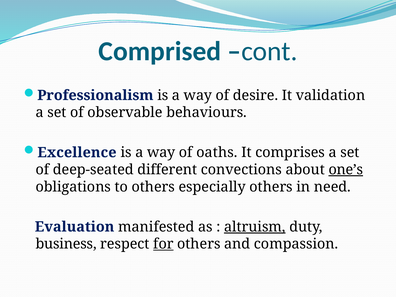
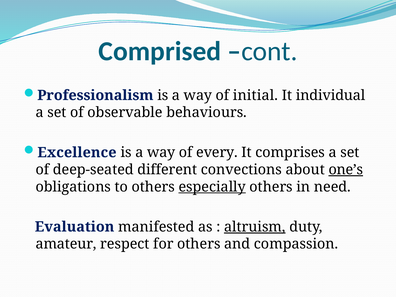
desire: desire -> initial
validation: validation -> individual
oaths: oaths -> every
especially underline: none -> present
business: business -> amateur
for underline: present -> none
